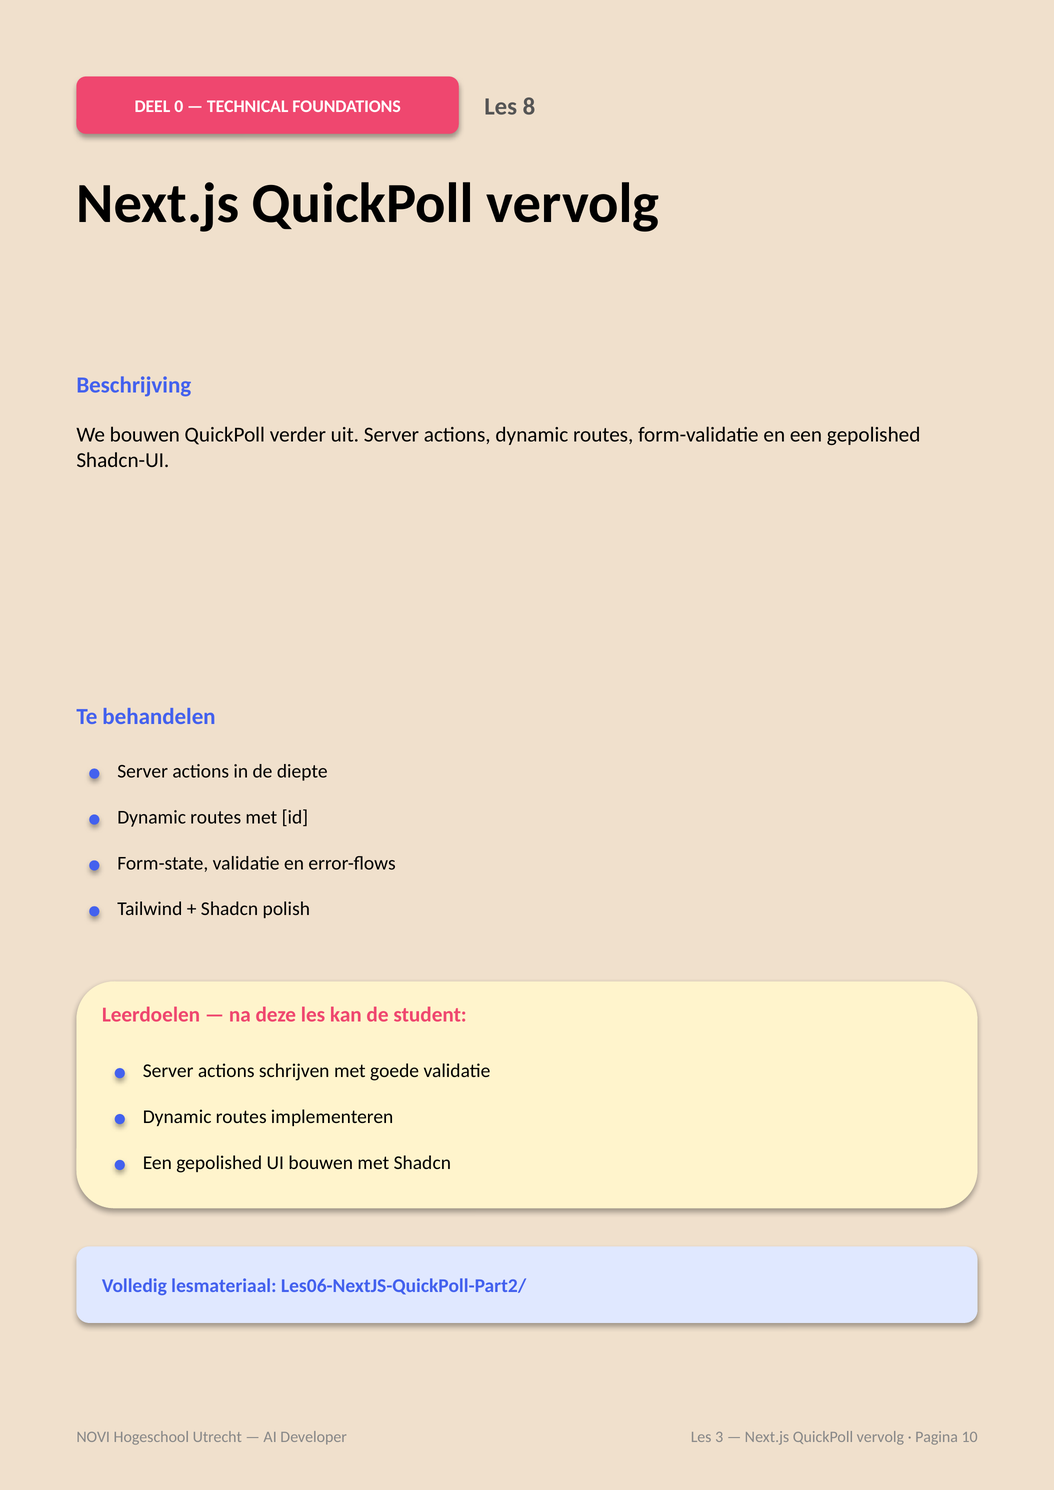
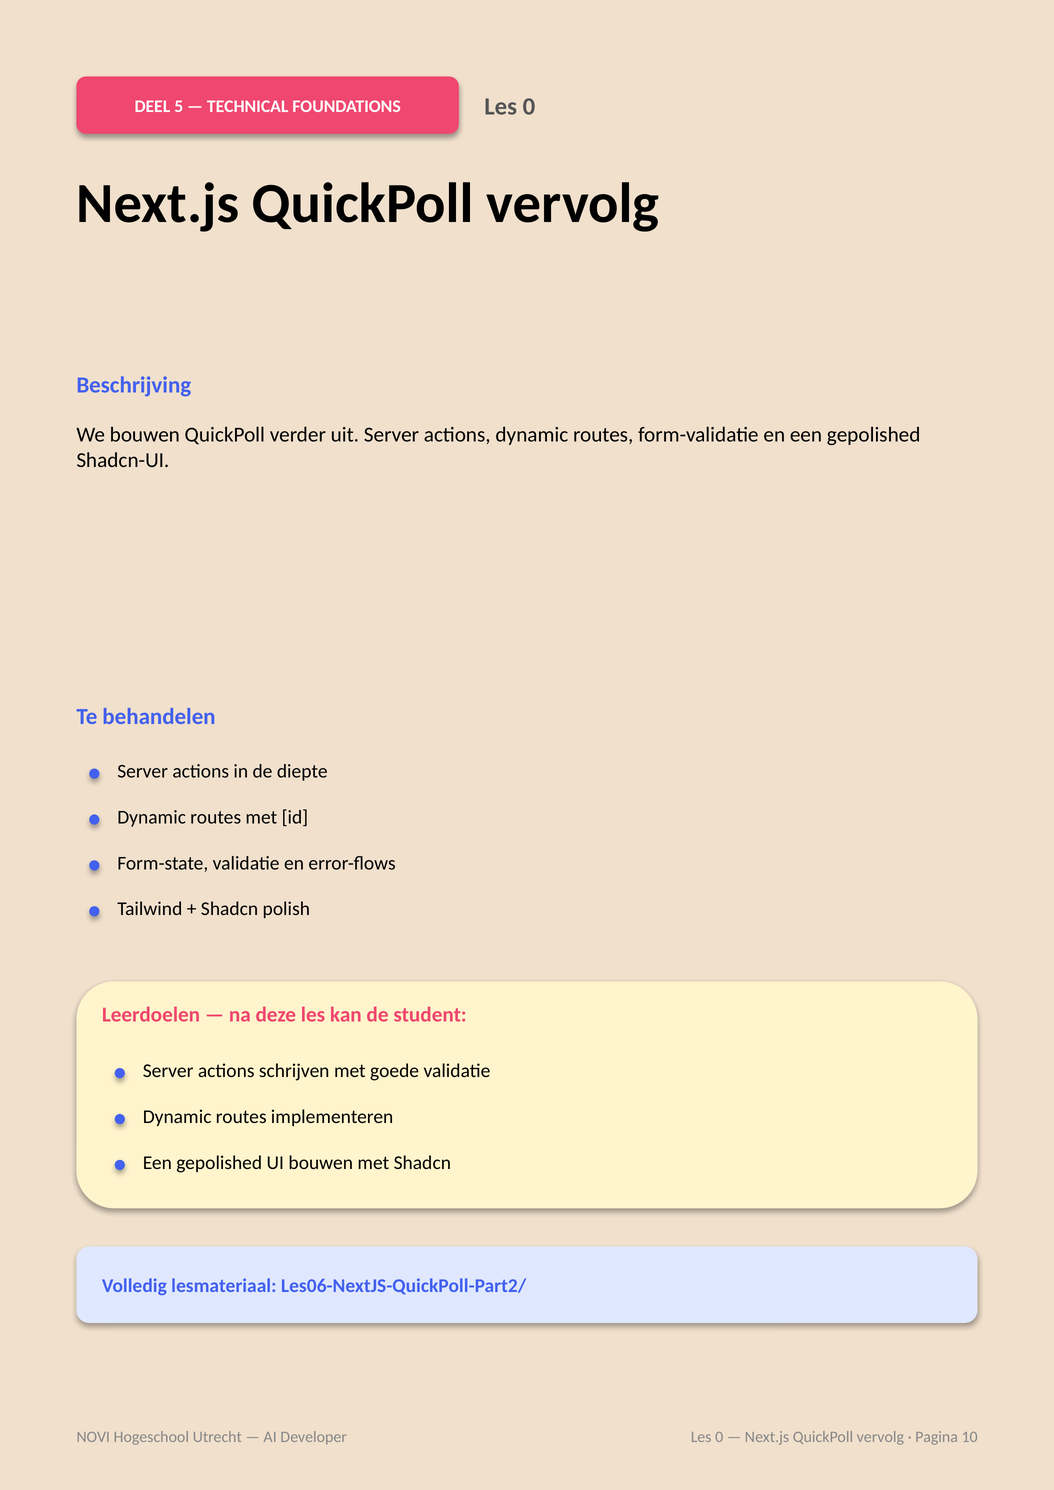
0: 0 -> 5
FOUNDATIONS Les 8: 8 -> 0
Developer Les 3: 3 -> 0
